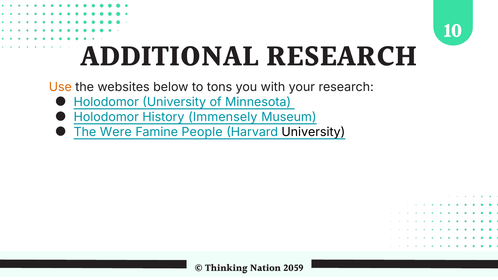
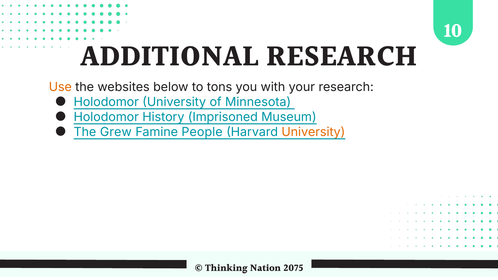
Immensely: Immensely -> Imprisoned
Were: Were -> Grew
University at (313, 132) colour: black -> orange
2059: 2059 -> 2075
